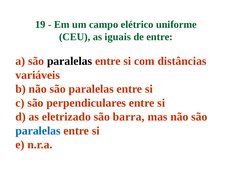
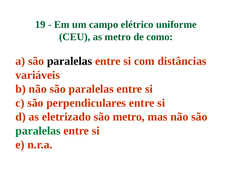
as iguais: iguais -> metro
de entre: entre -> como
são barra: barra -> metro
paralelas at (38, 131) colour: blue -> green
